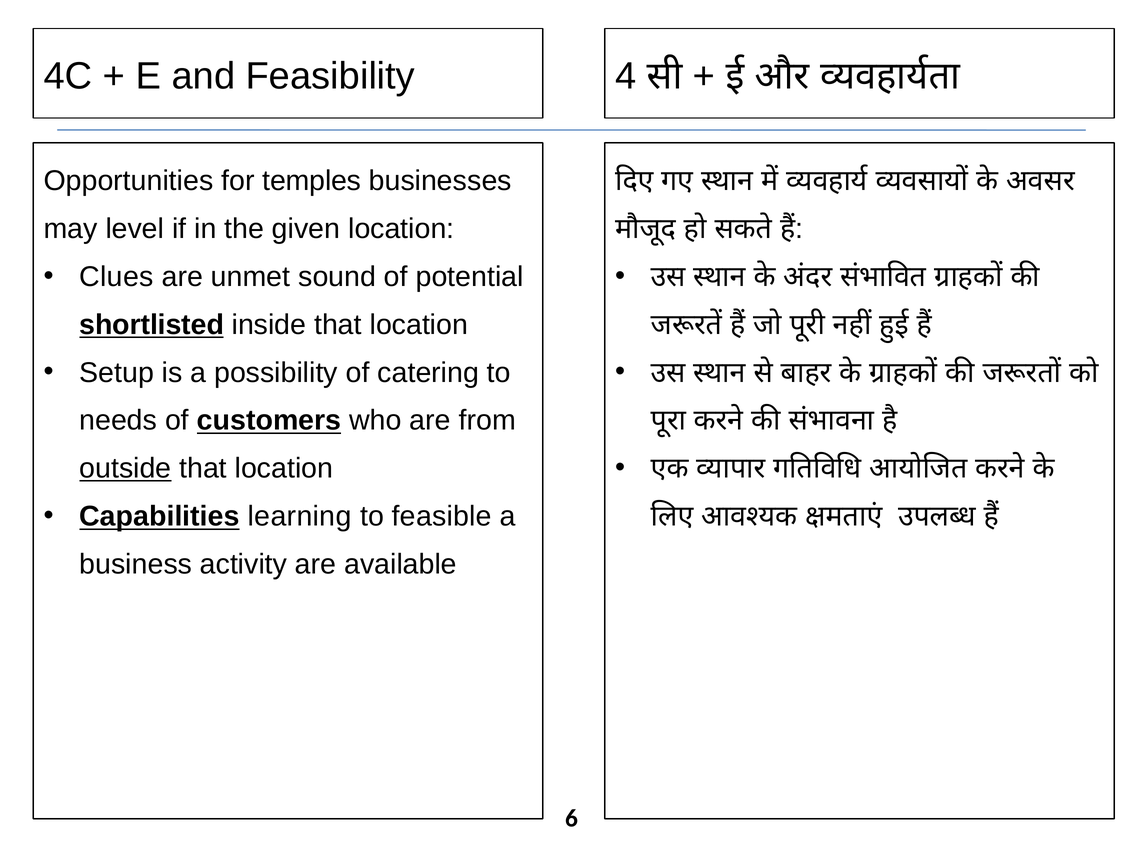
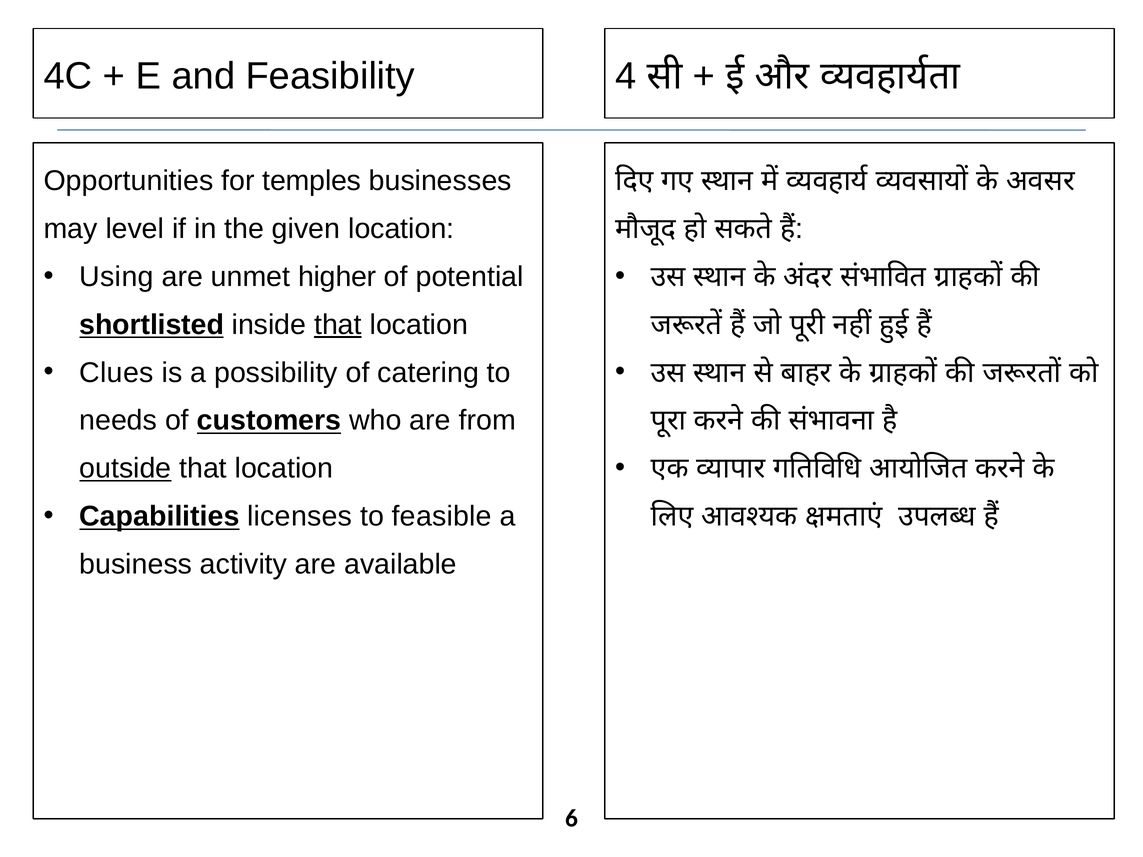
Clues: Clues -> Using
sound: sound -> higher
that at (338, 325) underline: none -> present
Setup: Setup -> Clues
learning: learning -> licenses
